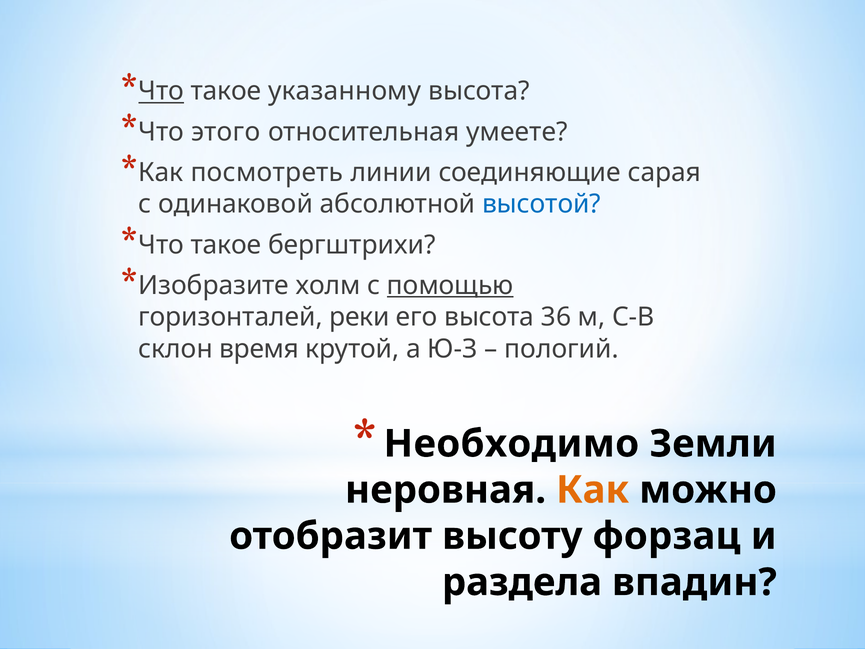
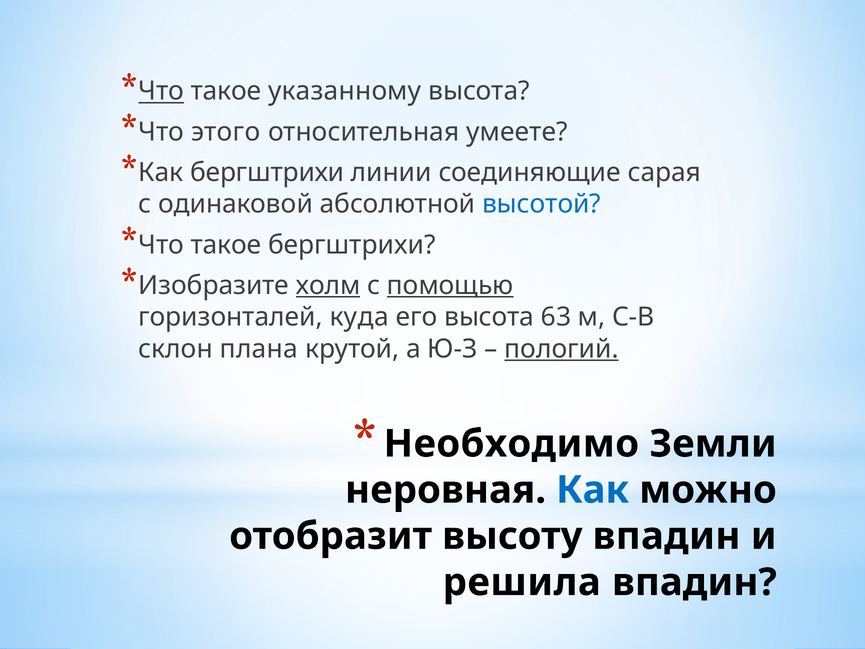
Как посмотреть: посмотреть -> бергштрихи
холм underline: none -> present
реки: реки -> куда
36: 36 -> 63
время: время -> плана
пологий underline: none -> present
Как at (593, 490) colour: orange -> blue
высоту форзац: форзац -> впадин
раздела: раздела -> решила
